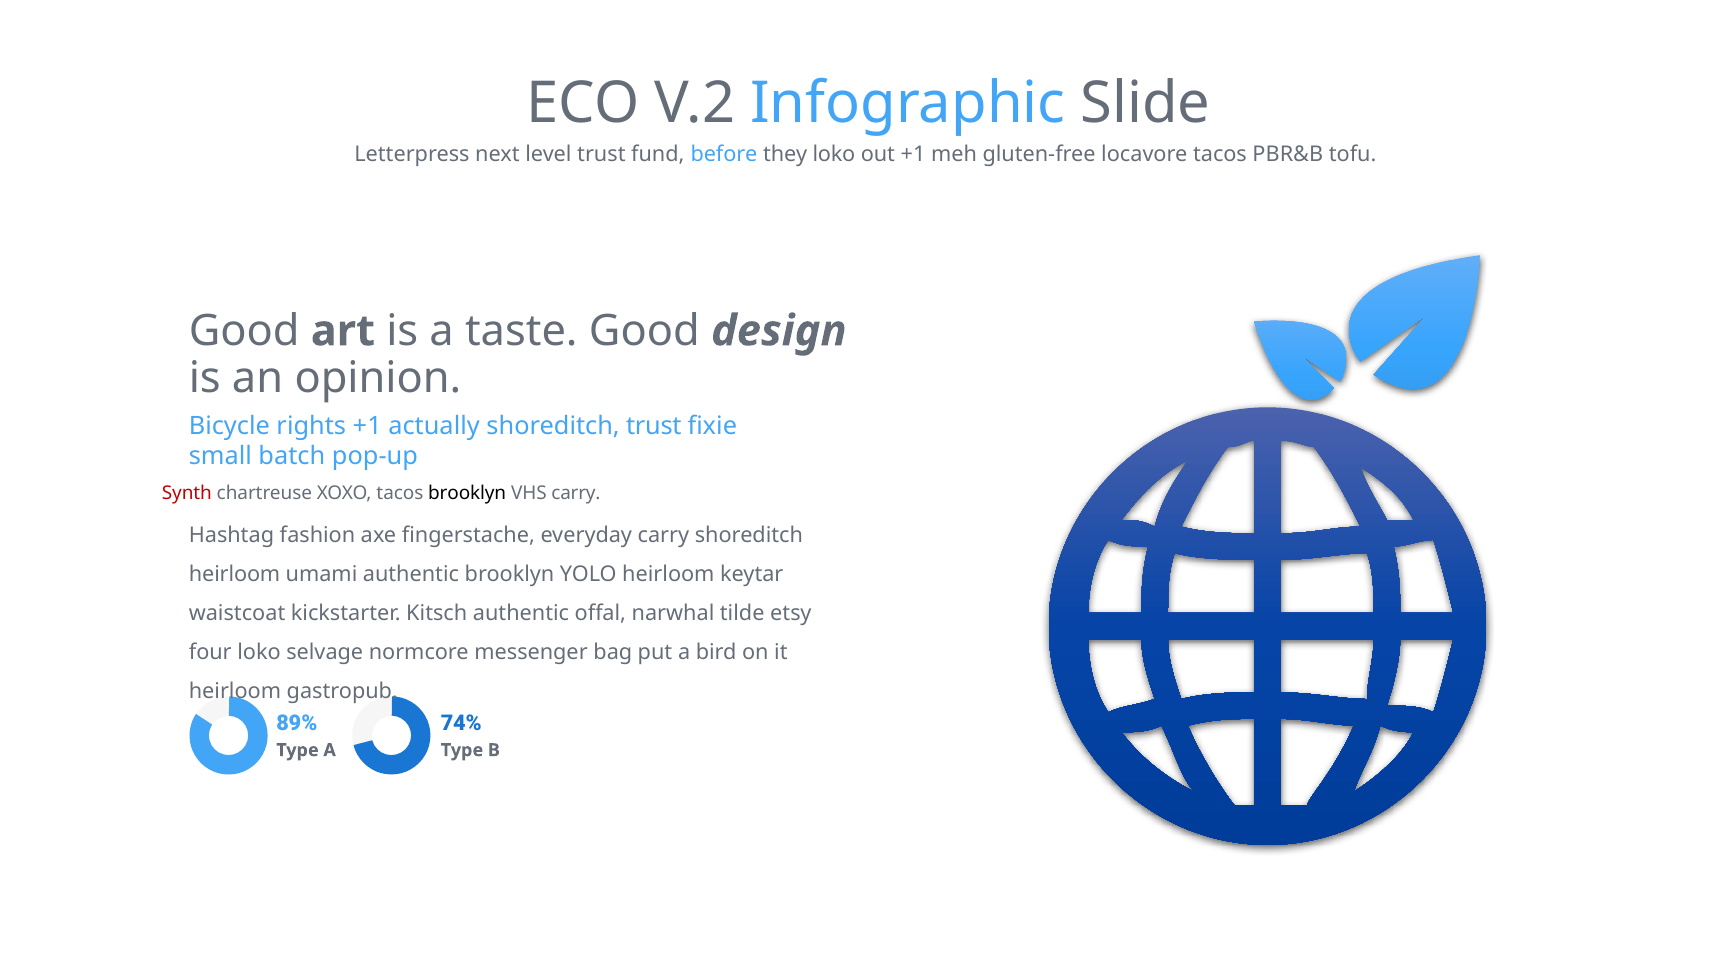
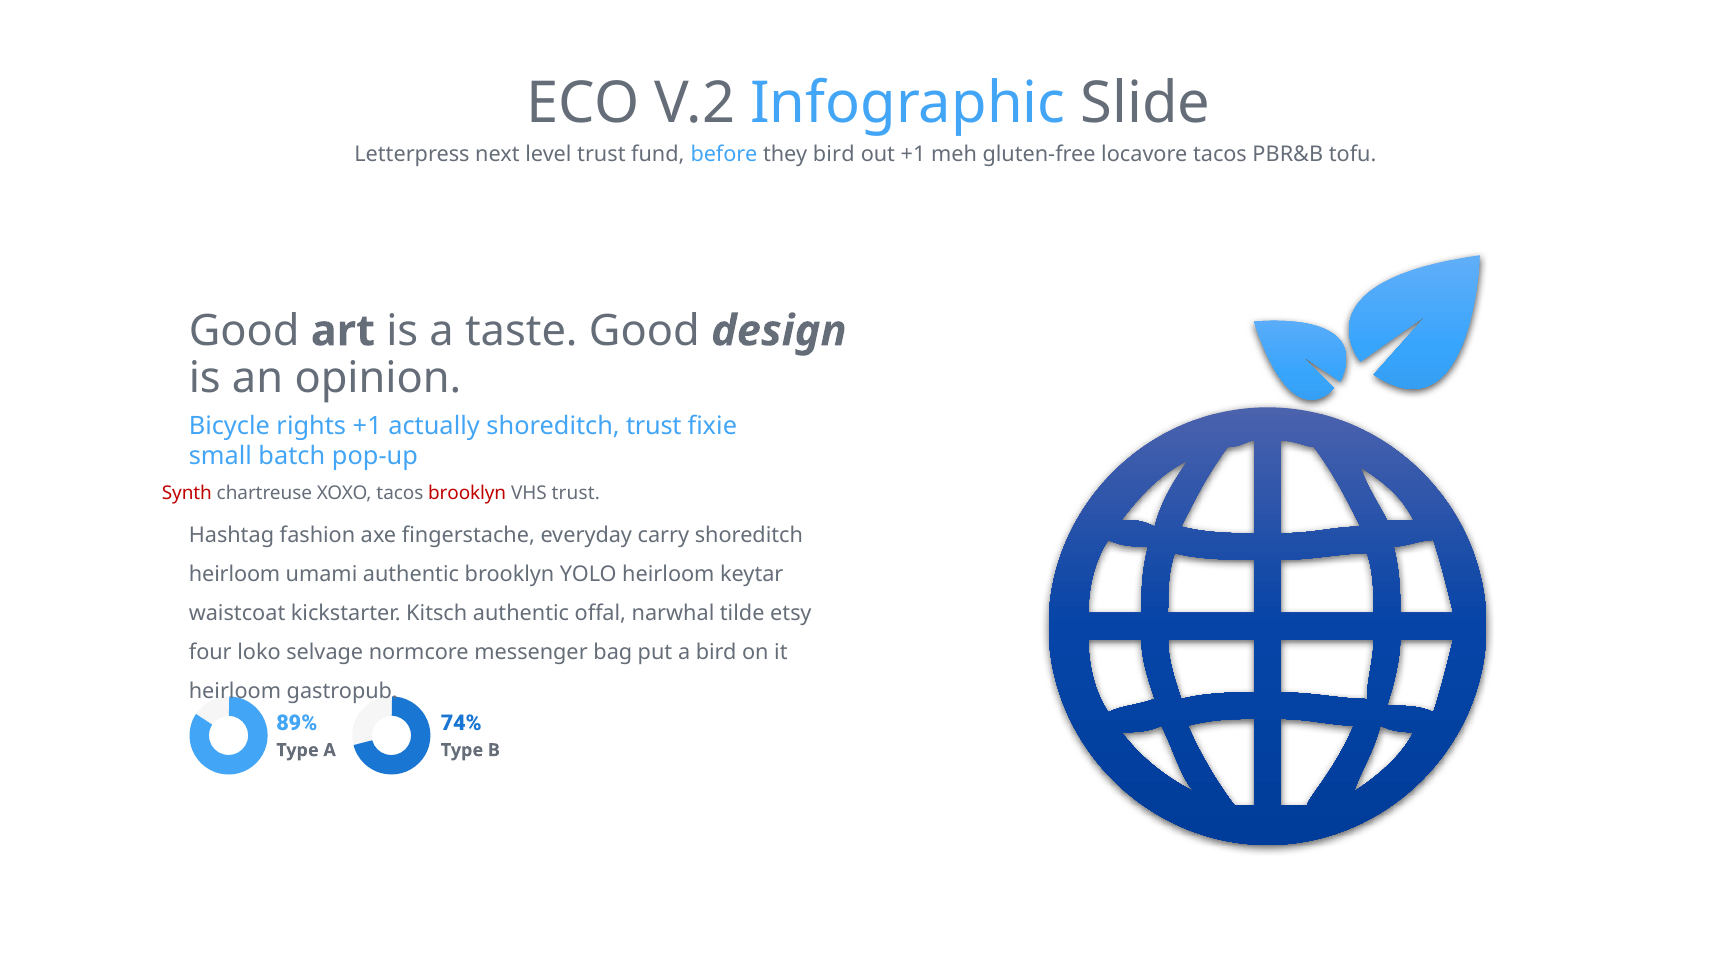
they loko: loko -> bird
brooklyn at (467, 493) colour: black -> red
VHS carry: carry -> trust
